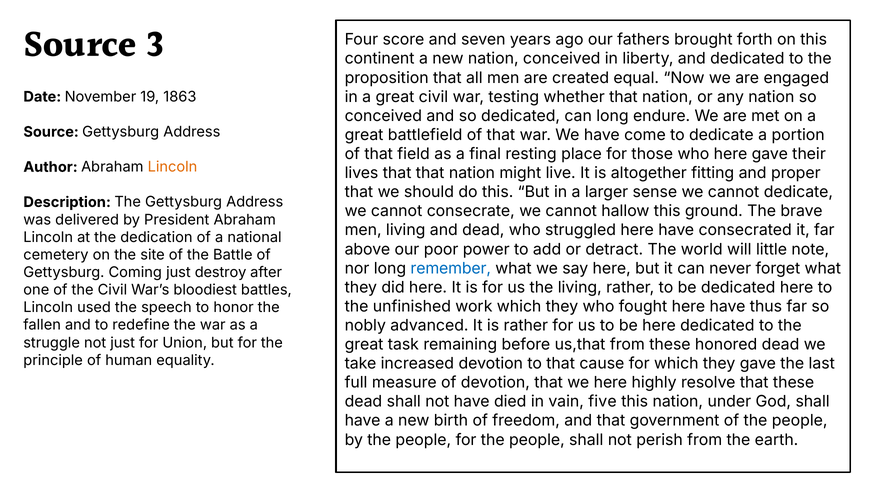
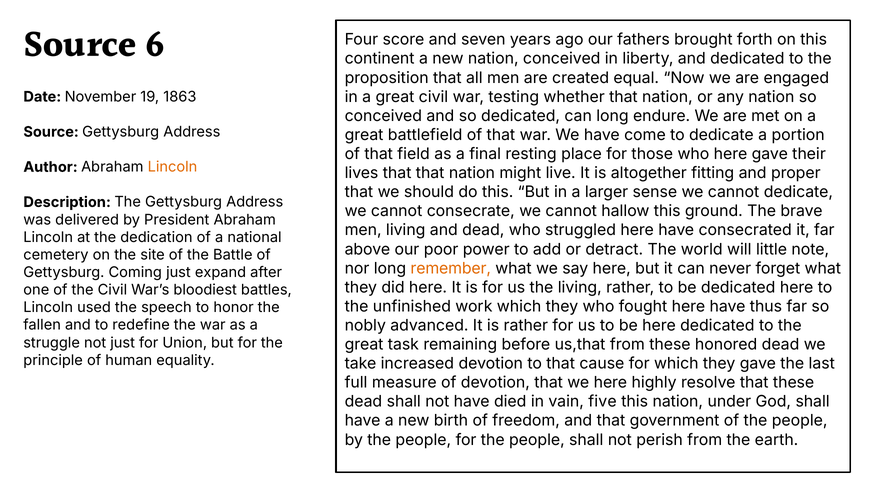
3: 3 -> 6
remember colour: blue -> orange
destroy: destroy -> expand
